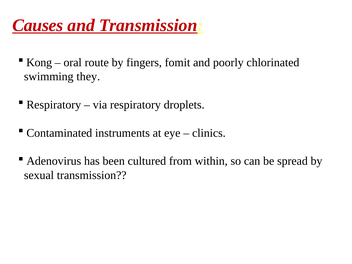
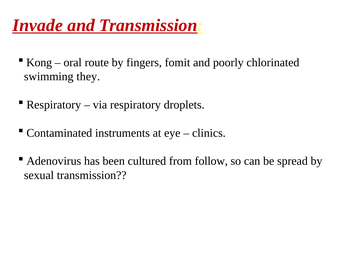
Causes: Causes -> Invade
within: within -> follow
